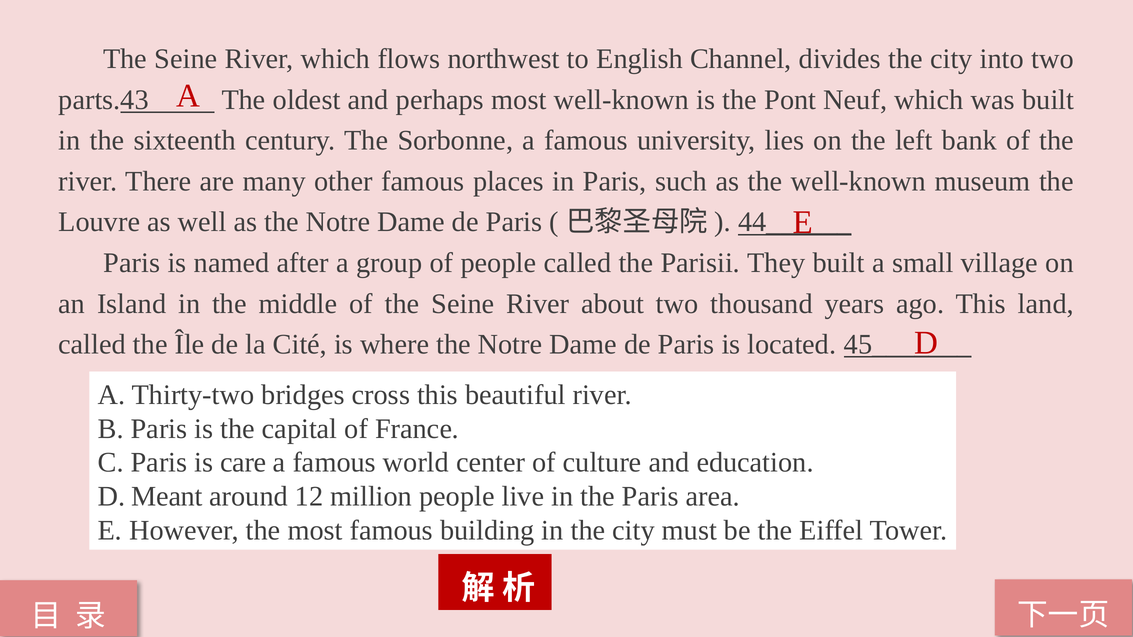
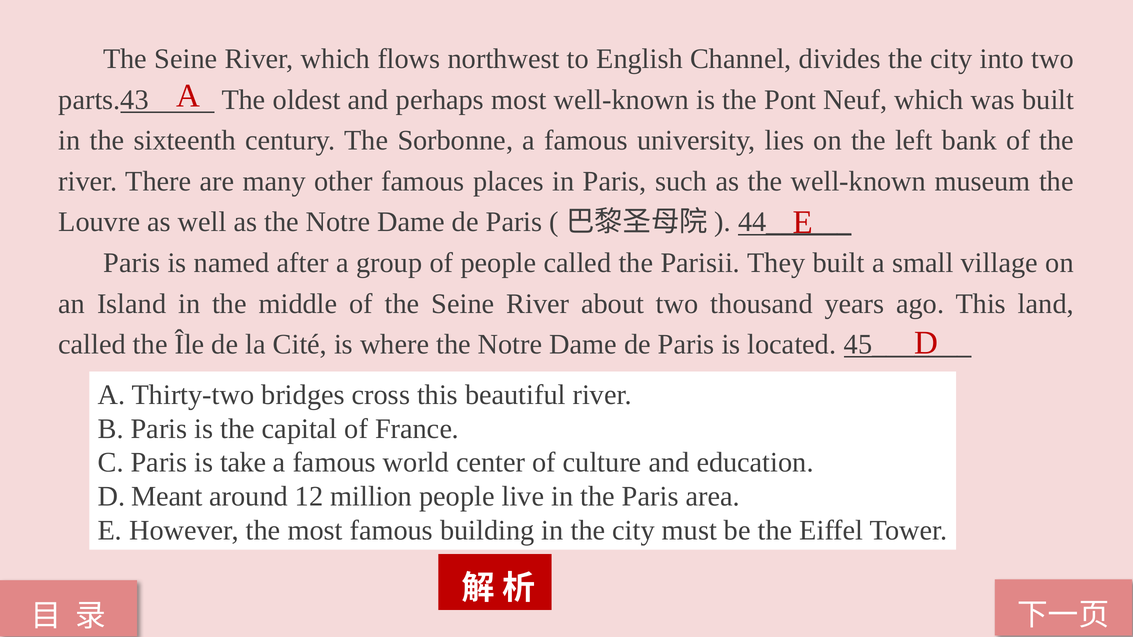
care: care -> take
